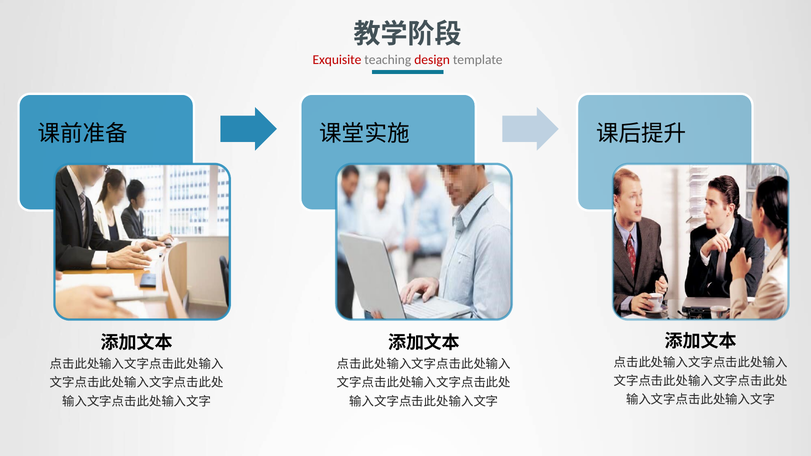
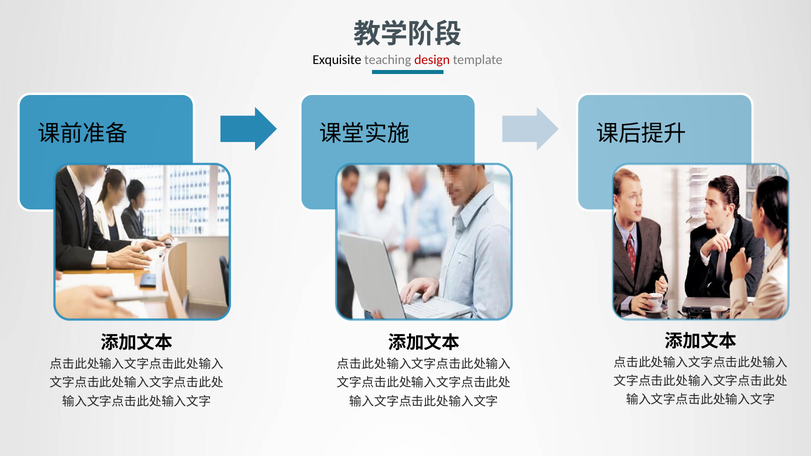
Exquisite colour: red -> black
